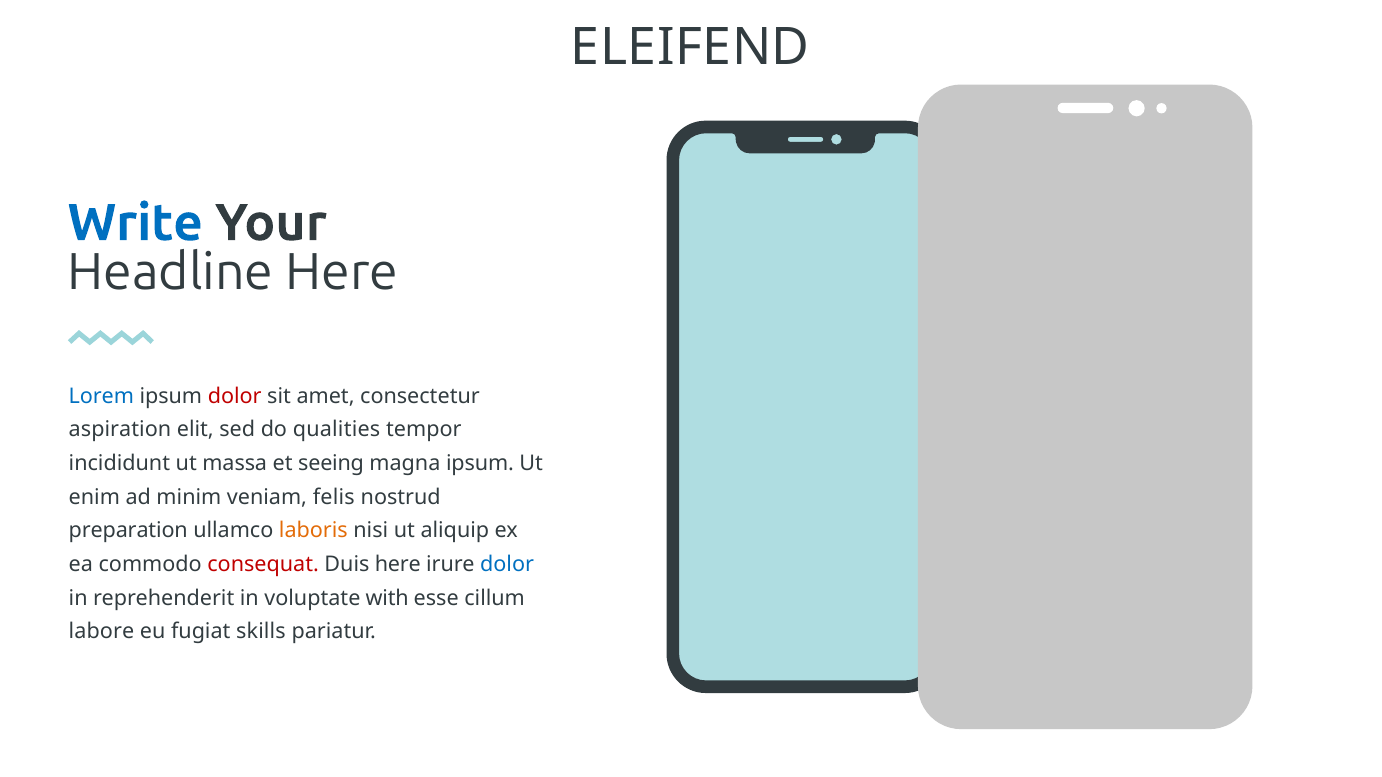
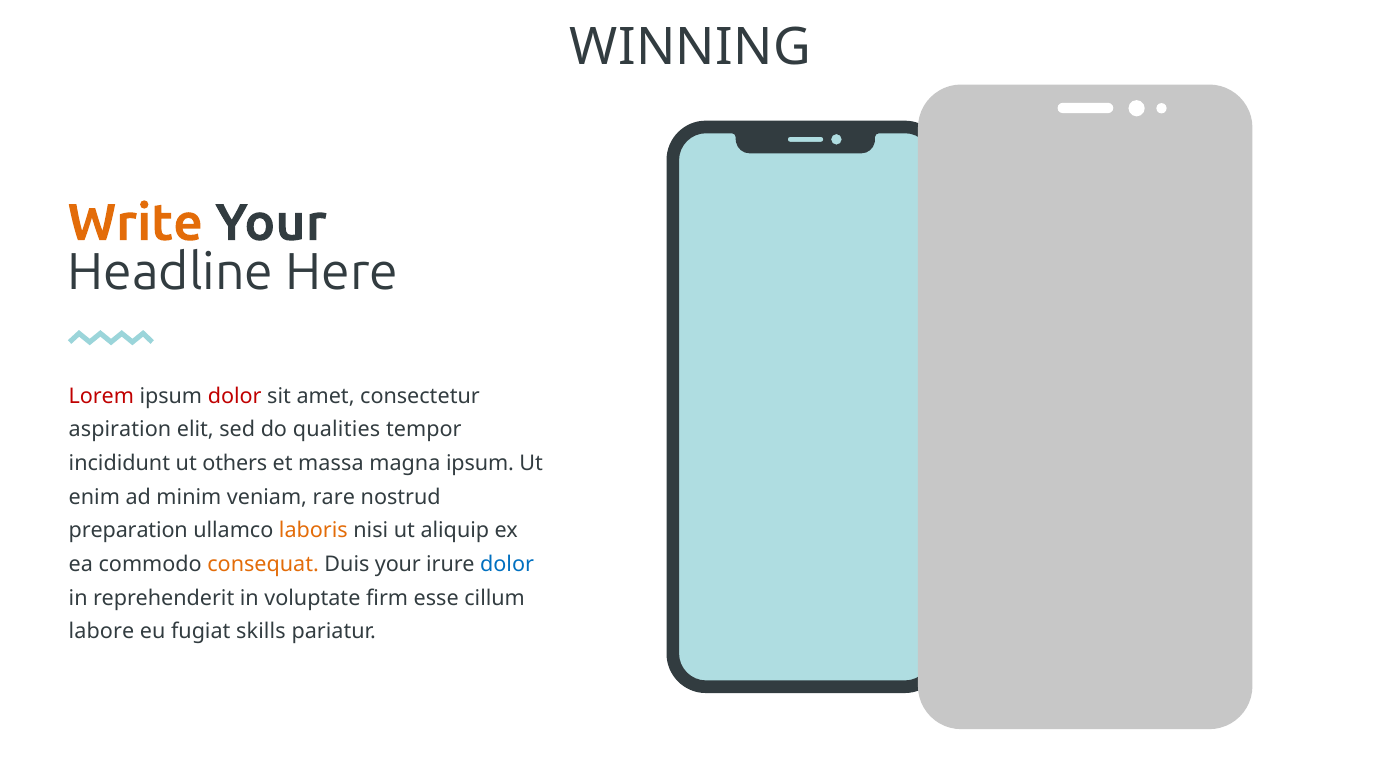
ELEIFEND: ELEIFEND -> WINNING
Write colour: blue -> orange
Lorem colour: blue -> red
massa: massa -> others
seeing: seeing -> massa
felis: felis -> rare
consequat colour: red -> orange
Duis here: here -> your
with: with -> firm
